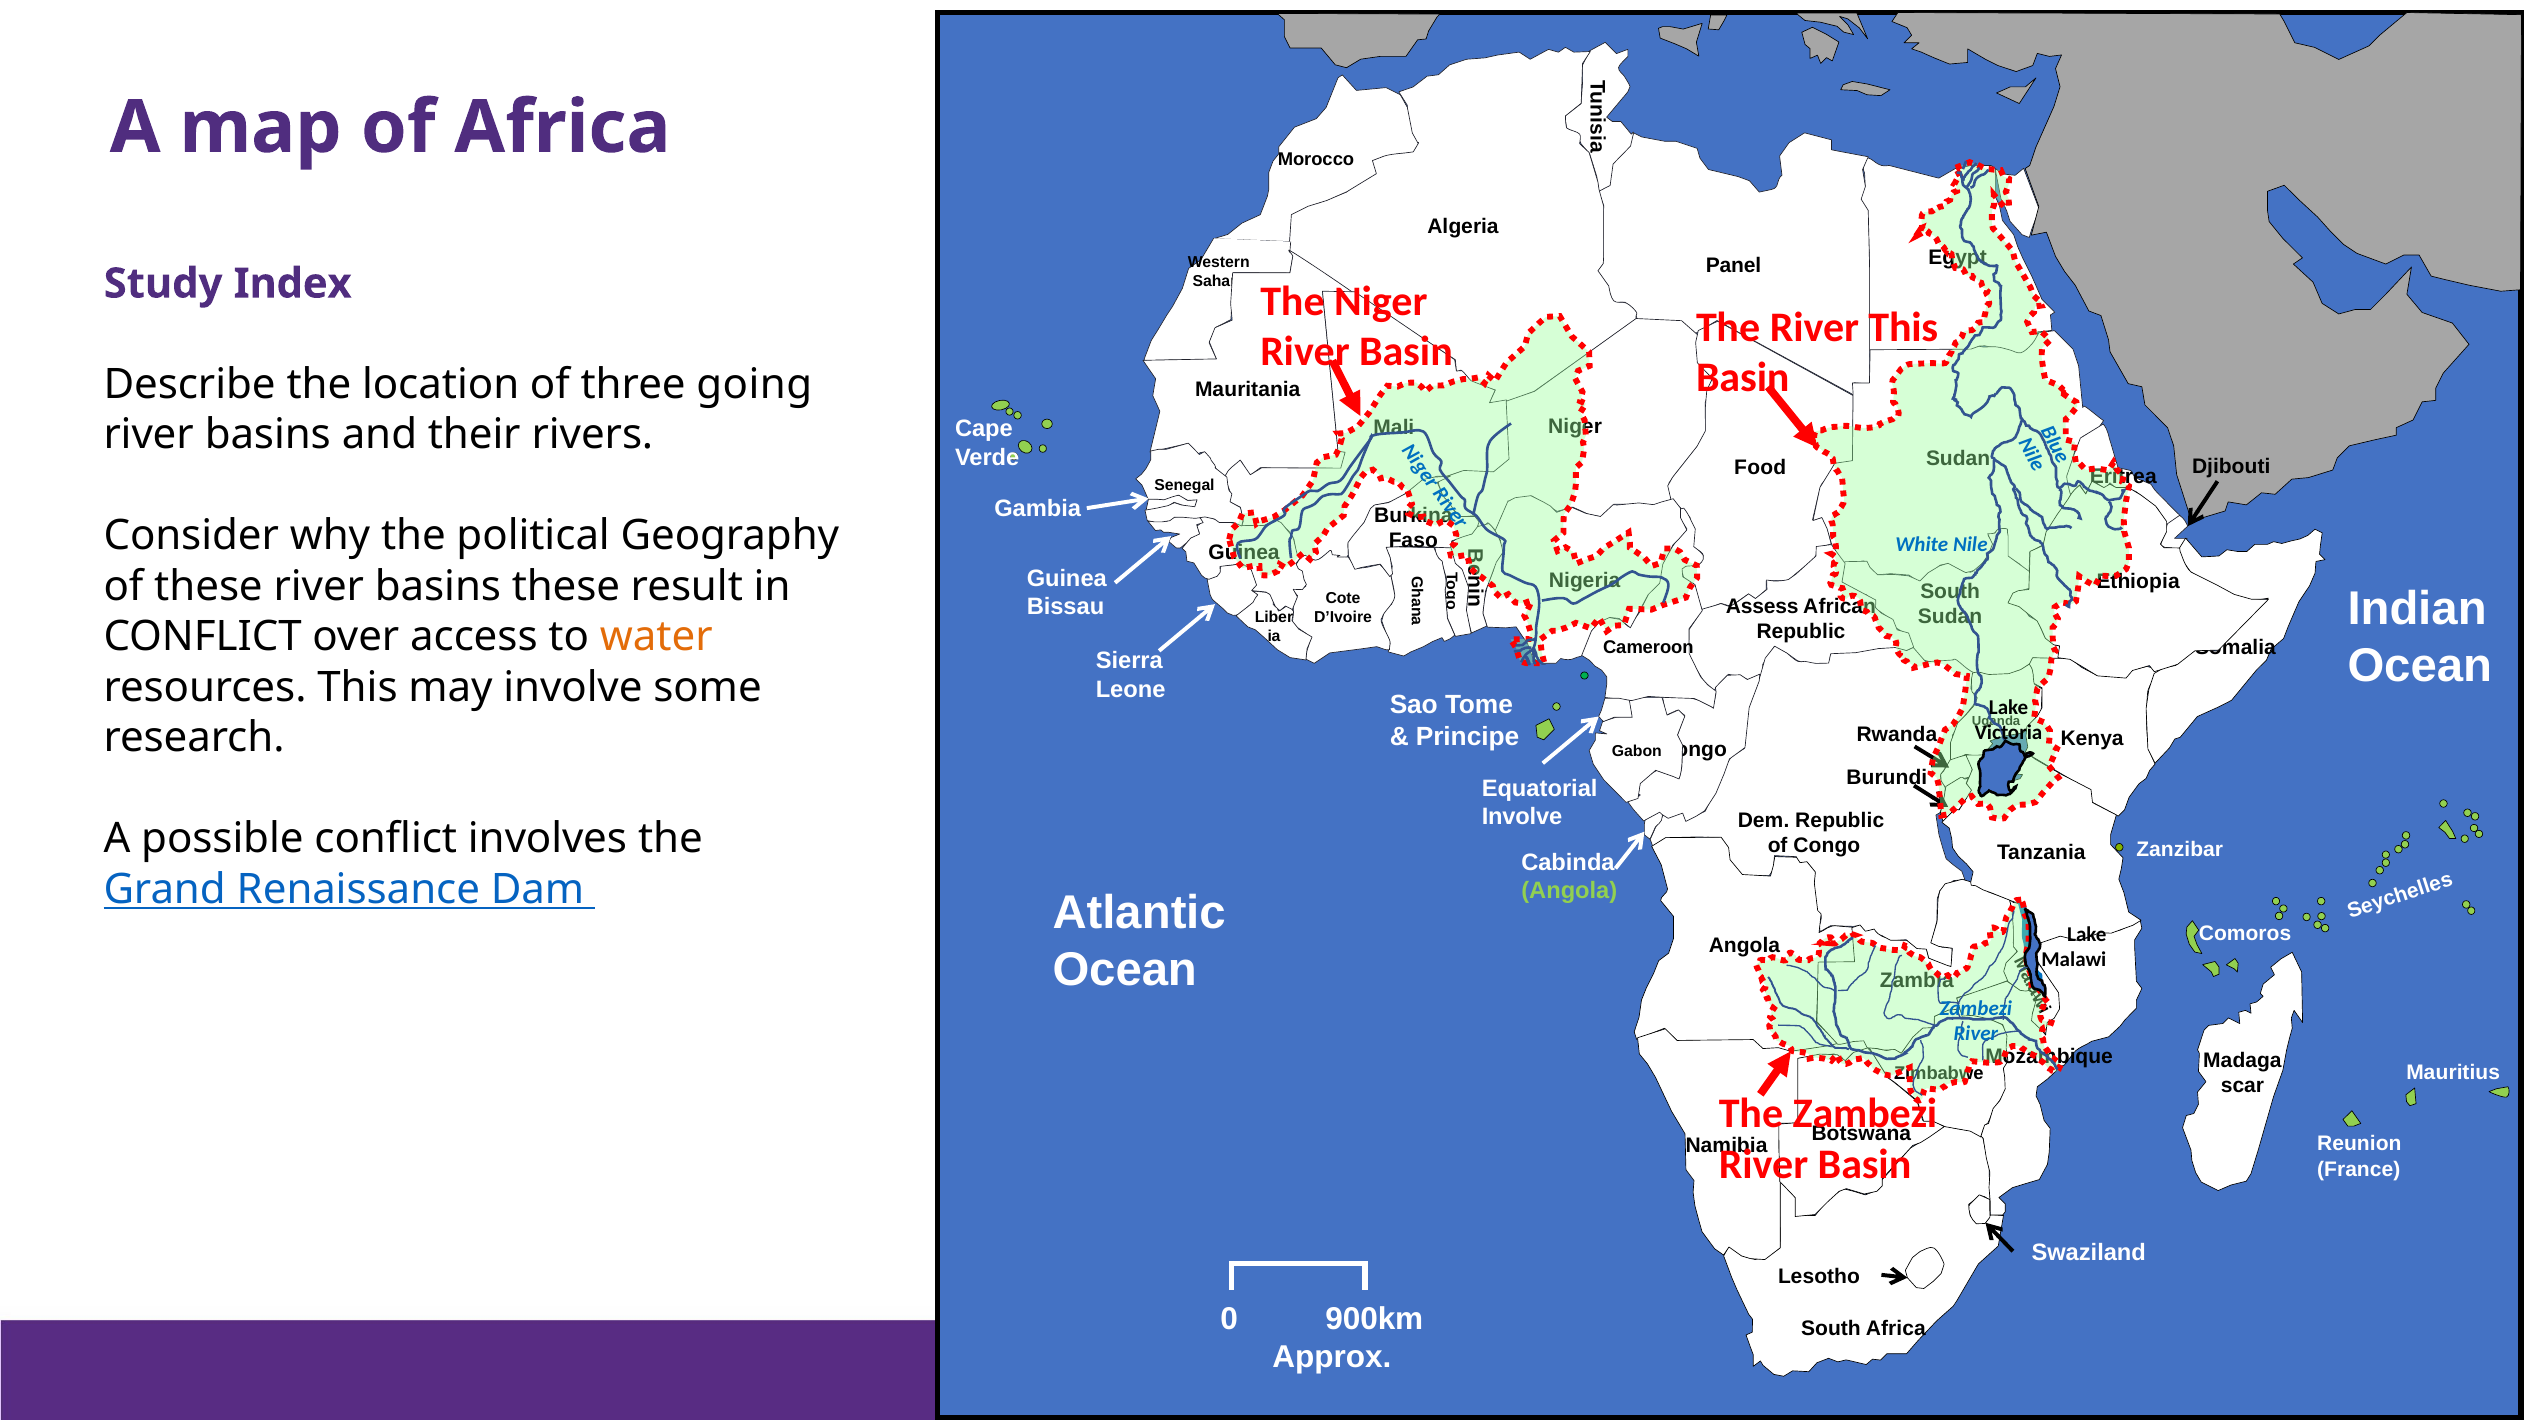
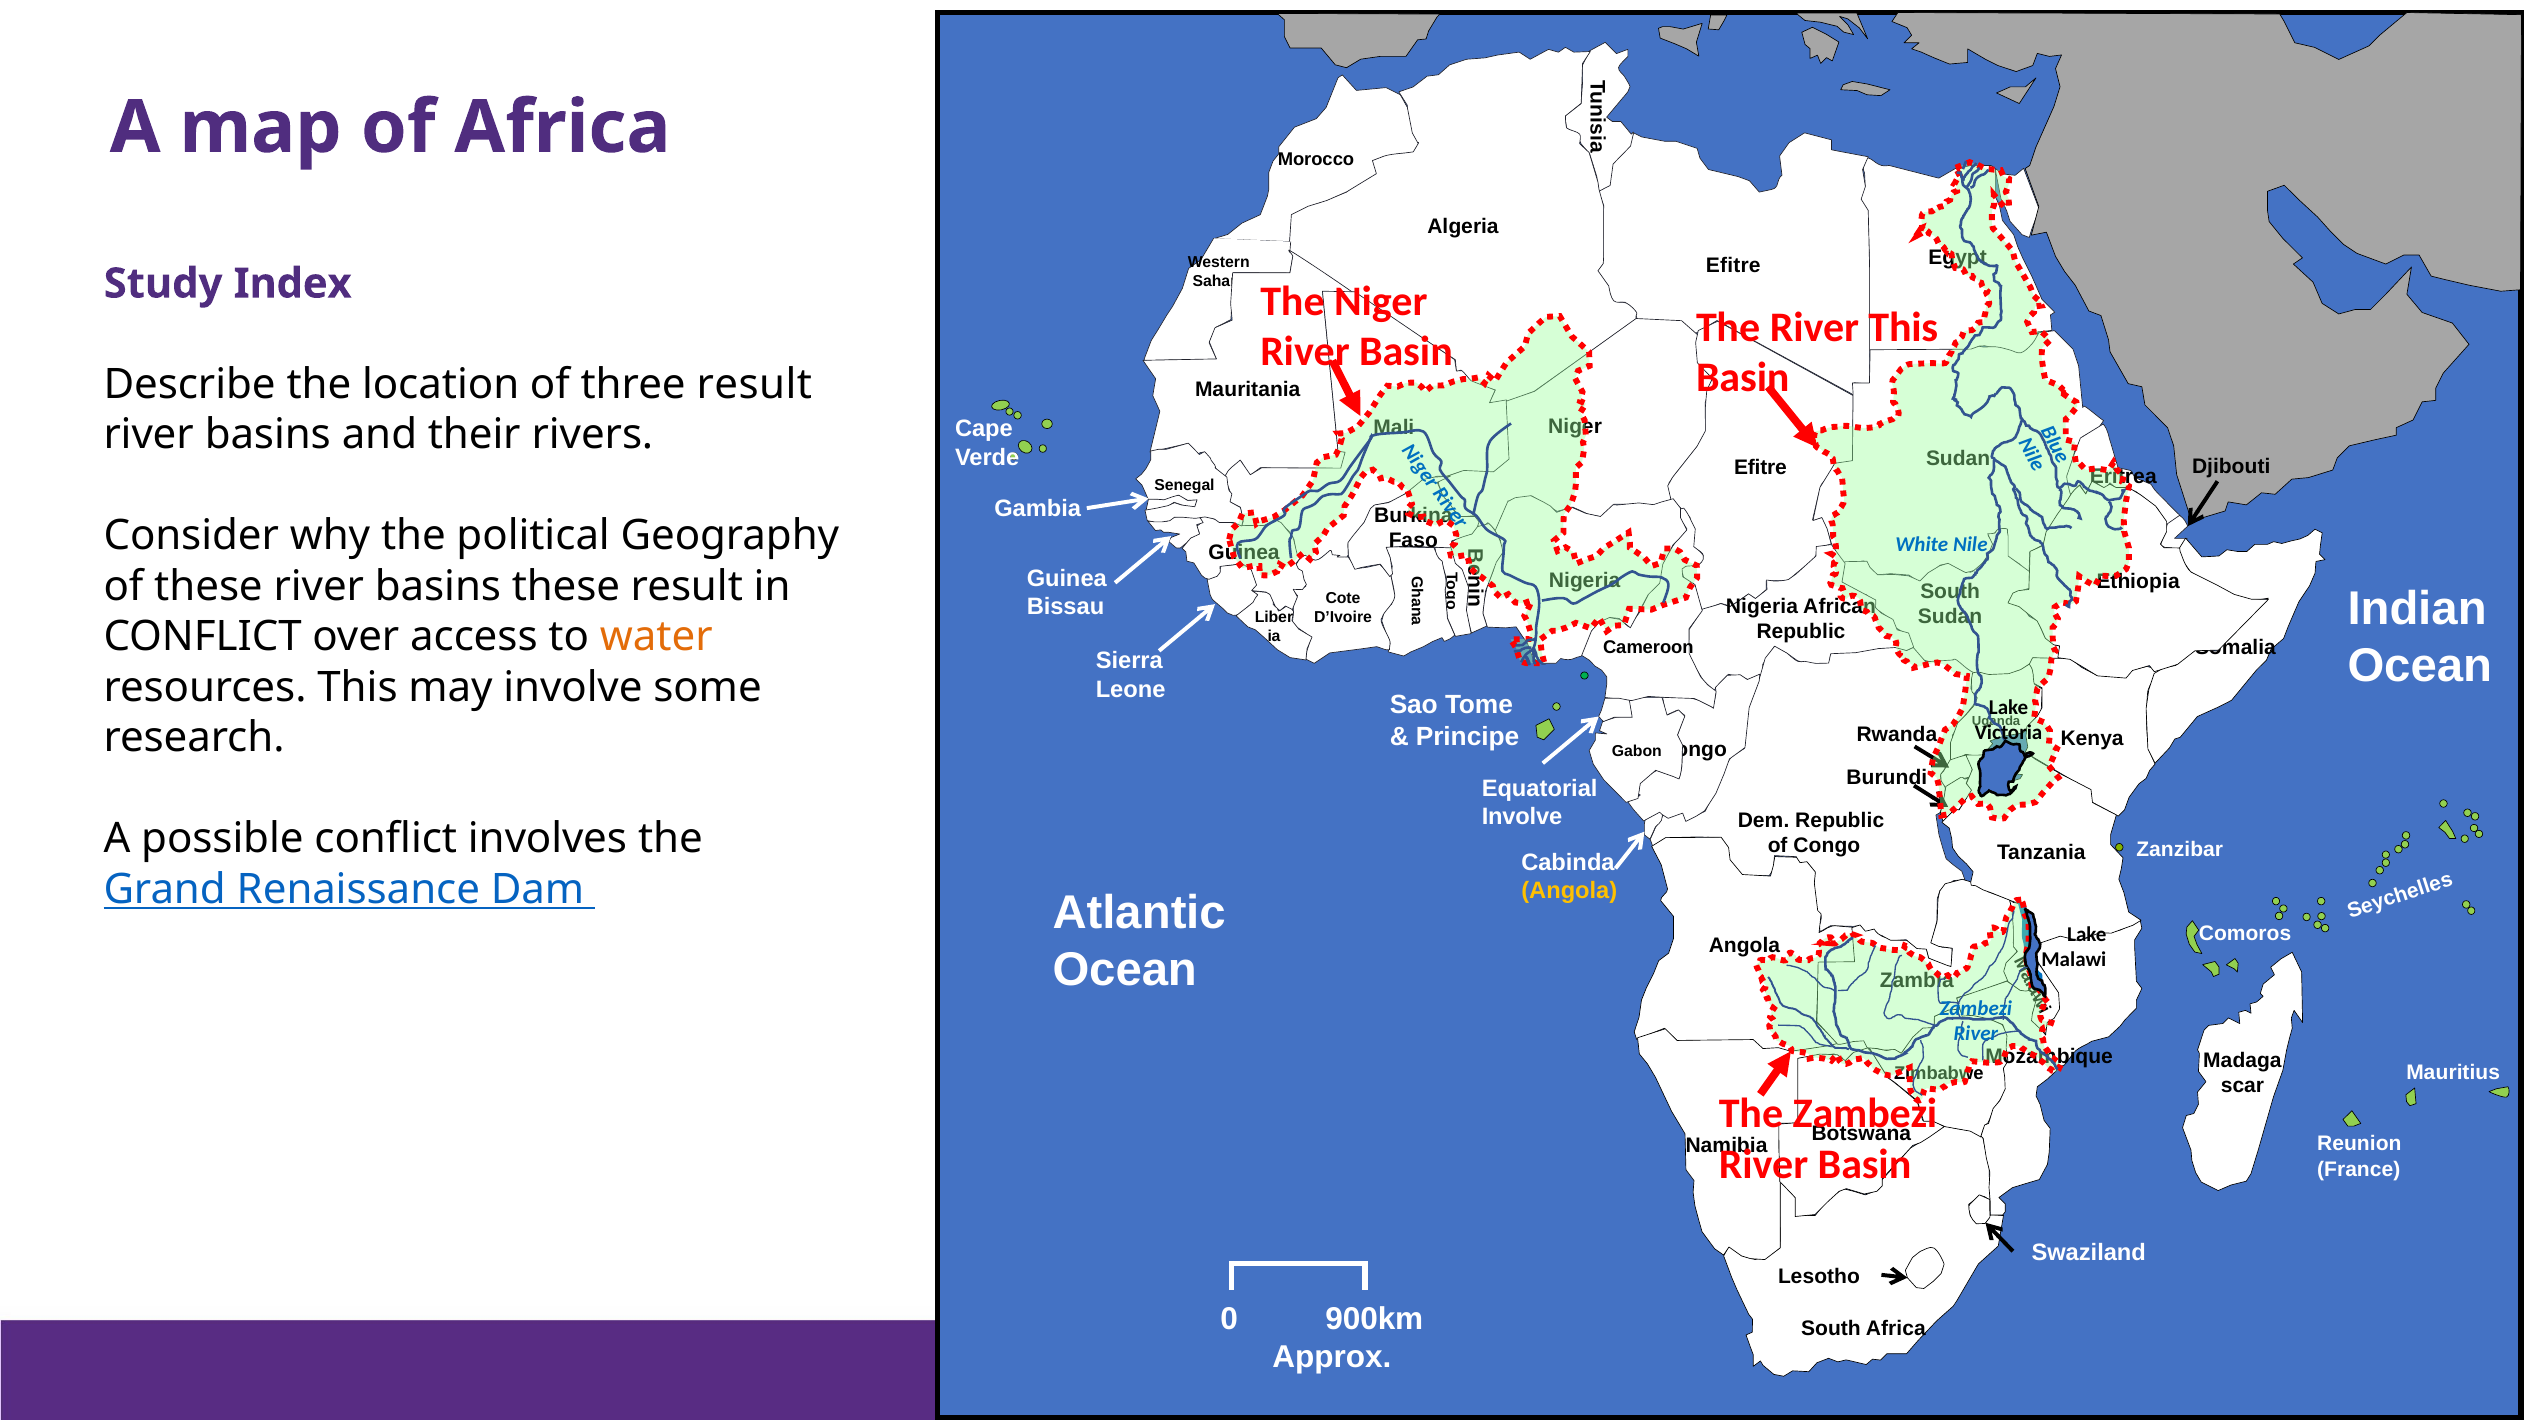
Panel at (1734, 266): Panel -> Efitre
three going: going -> result
Food at (1760, 467): Food -> Efitre
Assess at (1762, 606): Assess -> Nigeria
Angola at (1569, 891) colour: light green -> yellow
